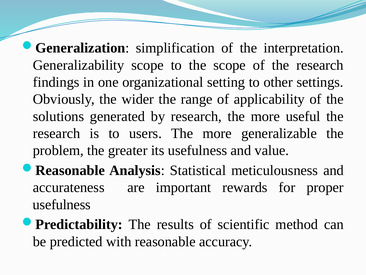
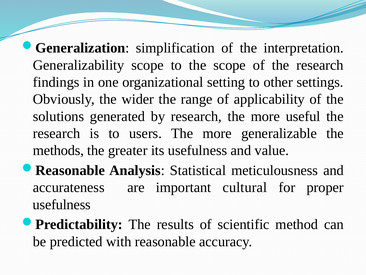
problem: problem -> methods
rewards: rewards -> cultural
